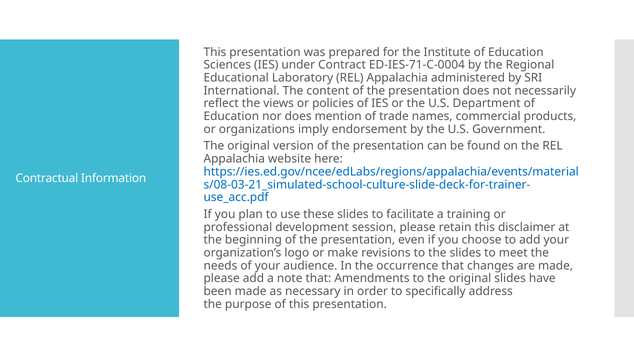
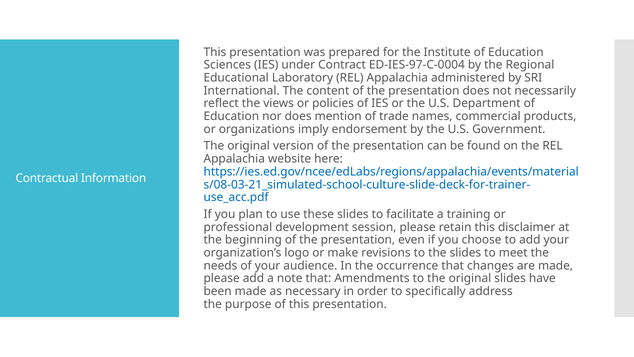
ED-IES-71-C-0004: ED-IES-71-C-0004 -> ED-IES-97-C-0004
